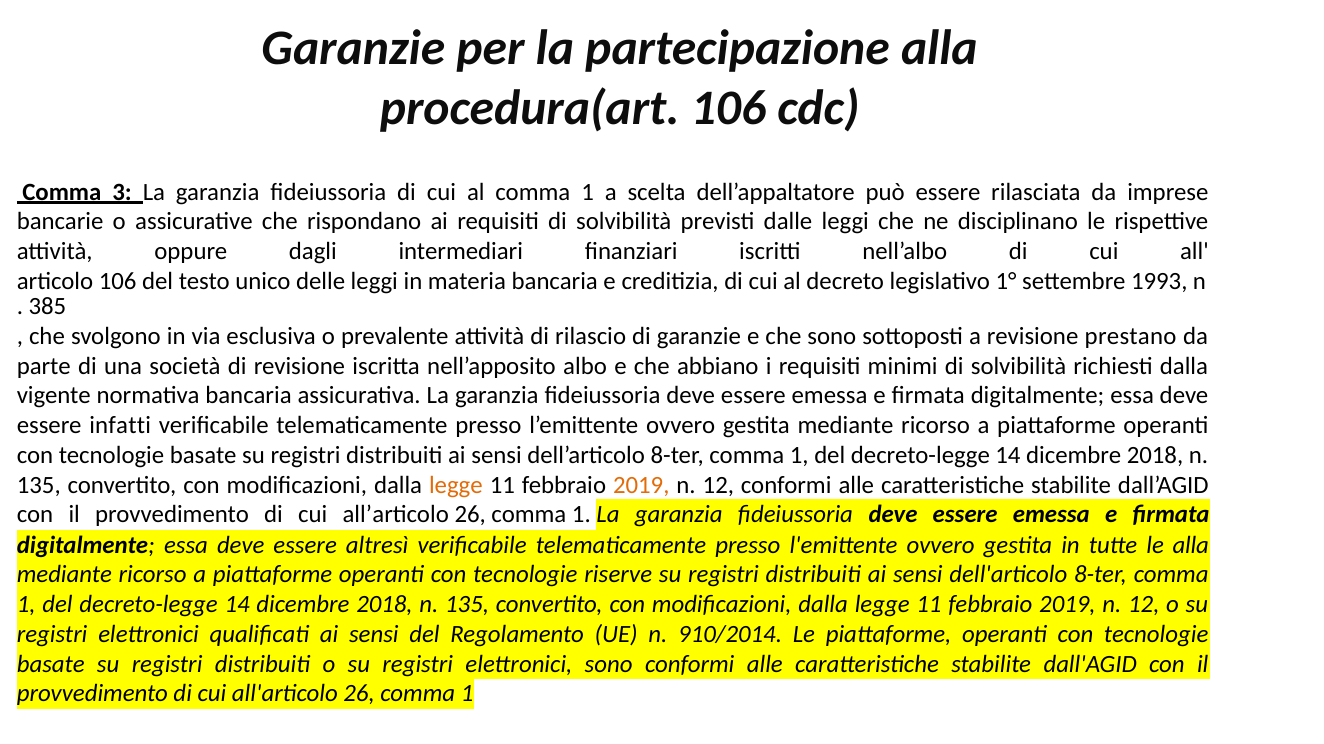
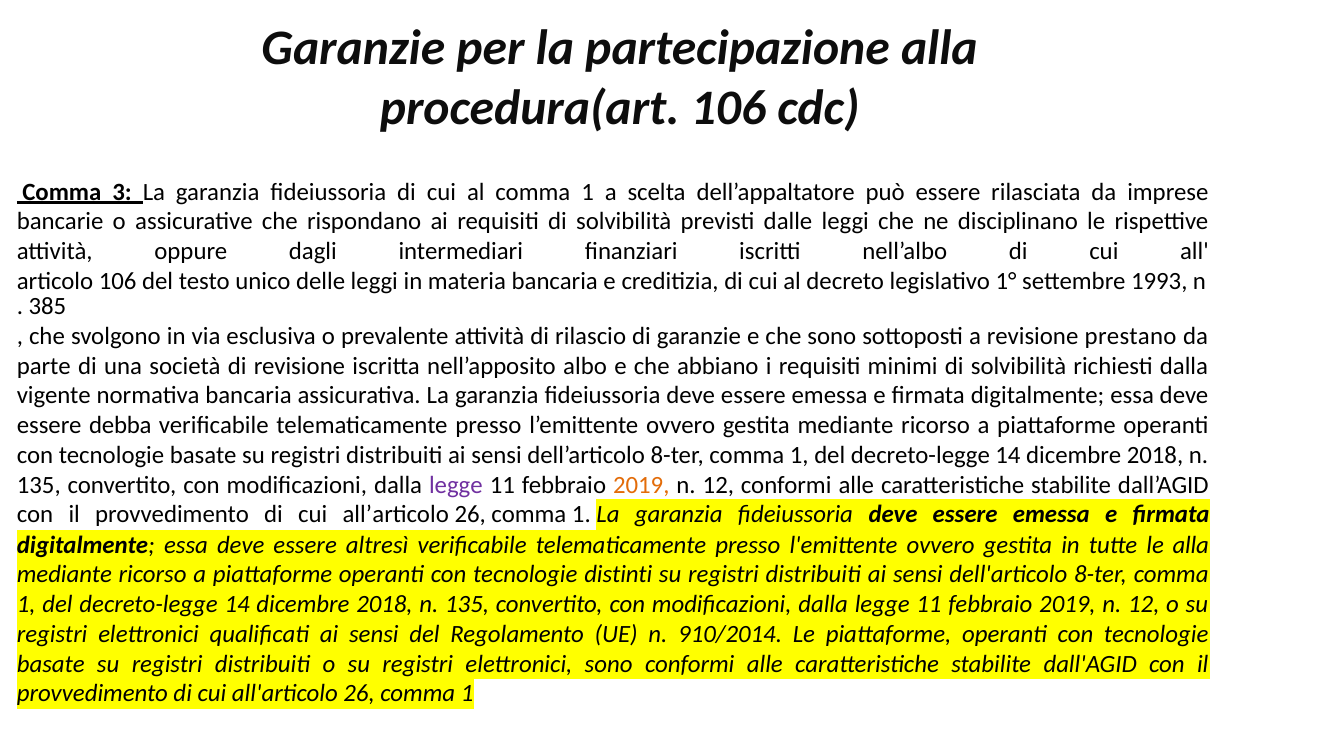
infatti: infatti -> debba
legge at (456, 485) colour: orange -> purple
riserve: riserve -> distinti
